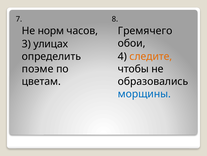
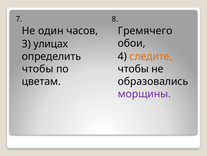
норм: норм -> один
поэме at (38, 69): поэме -> чтобы
морщины colour: blue -> purple
